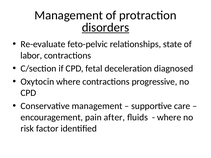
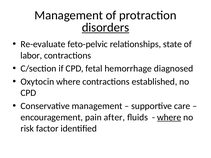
deceleration: deceleration -> hemorrhage
progressive: progressive -> established
where at (169, 117) underline: none -> present
